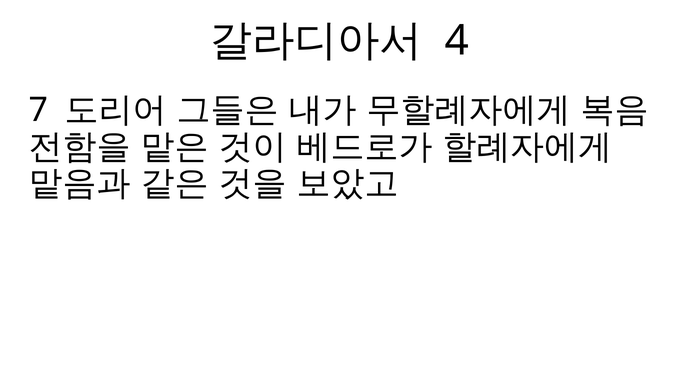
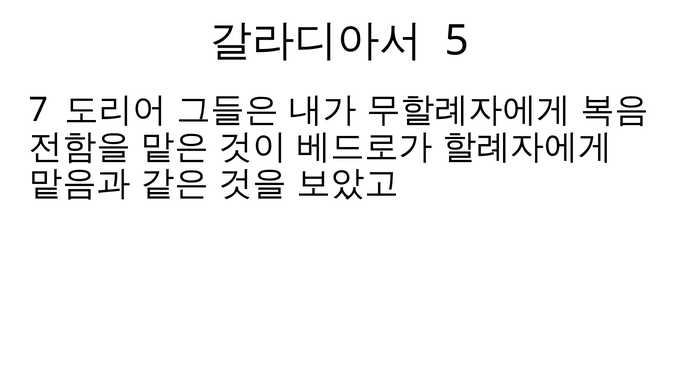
4: 4 -> 5
